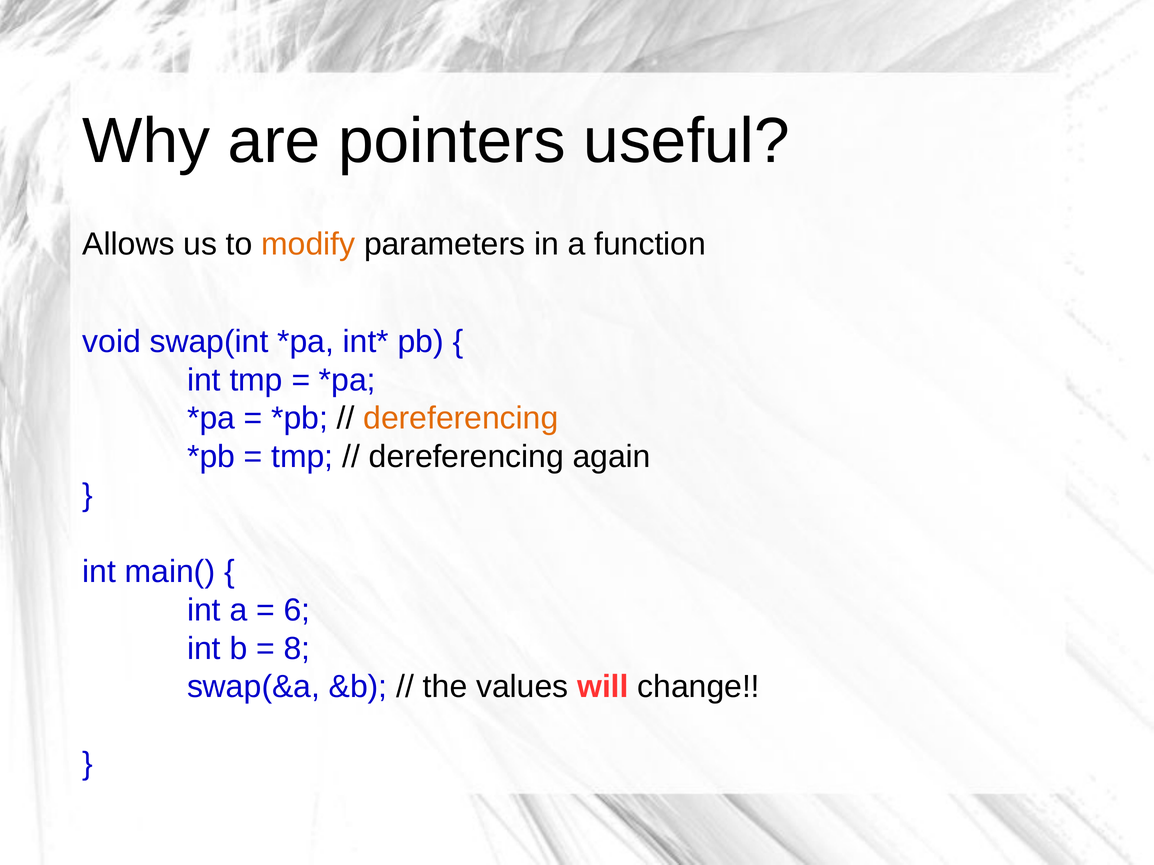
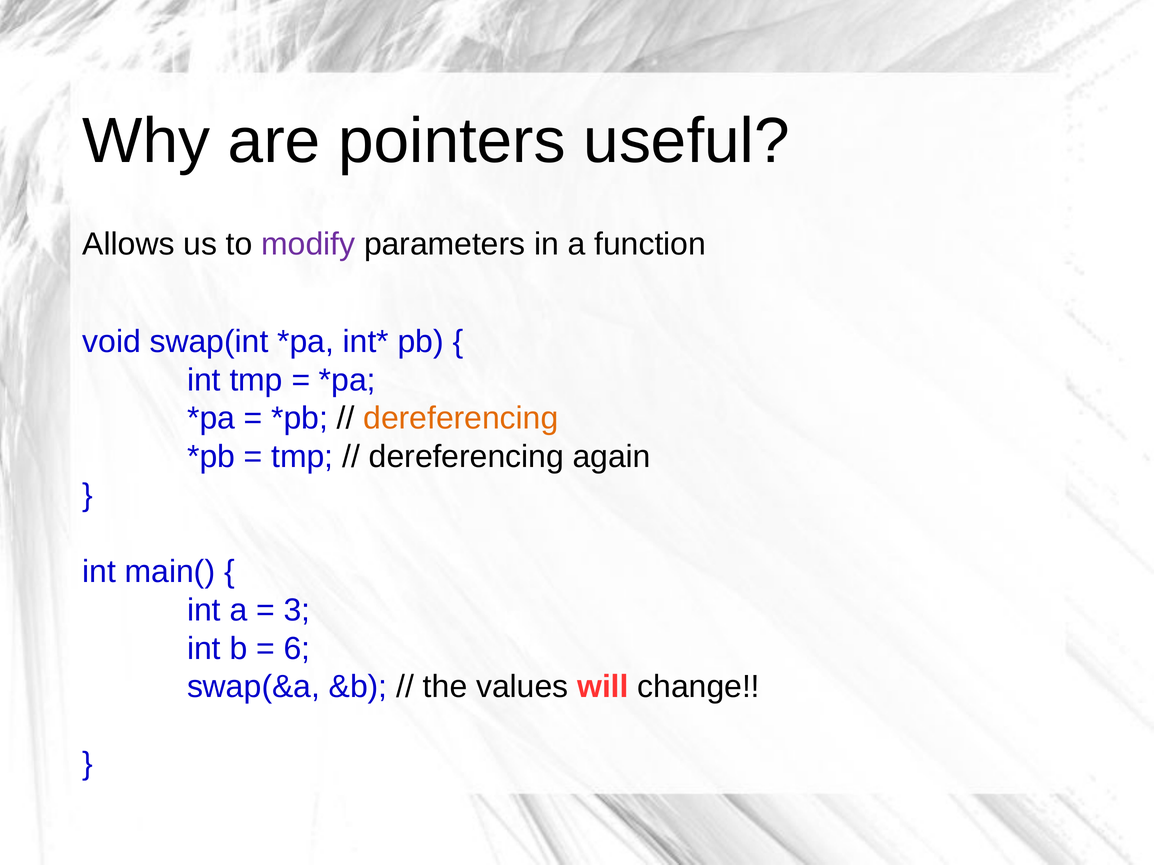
modify colour: orange -> purple
6: 6 -> 3
8: 8 -> 6
